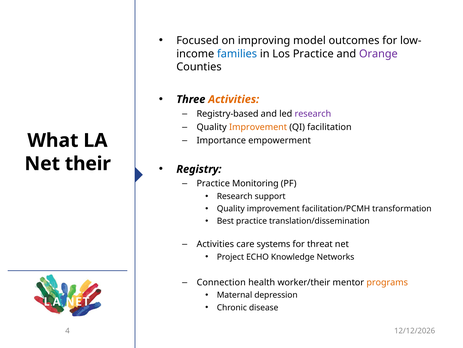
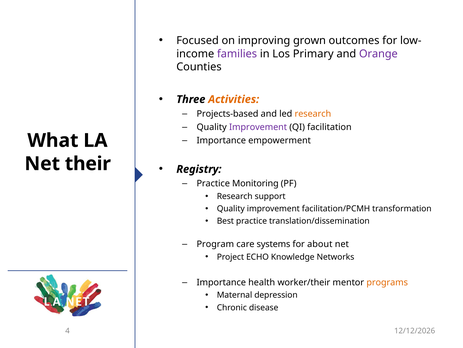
model: model -> grown
families colour: blue -> purple
Los Practice: Practice -> Primary
Registry-based: Registry-based -> Projects-based
research at (313, 114) colour: purple -> orange
Improvement at (258, 127) colour: orange -> purple
Activities at (215, 244): Activities -> Program
threat: threat -> about
Connection at (221, 282): Connection -> Importance
